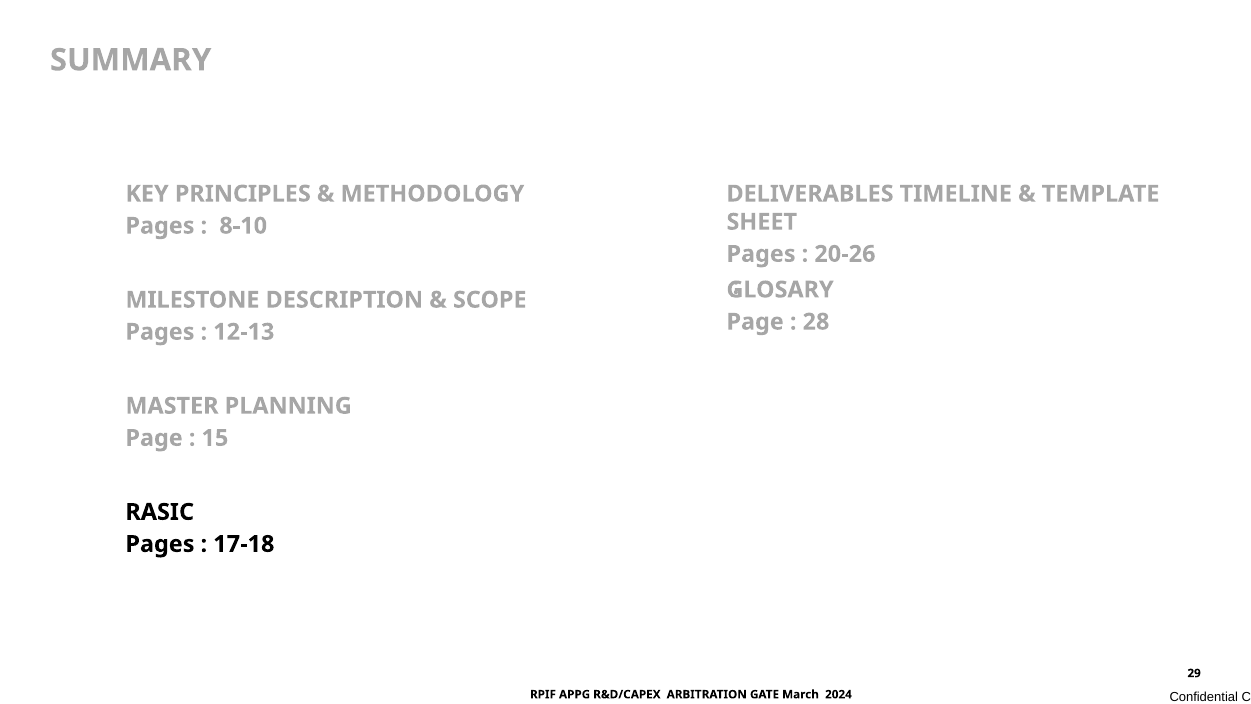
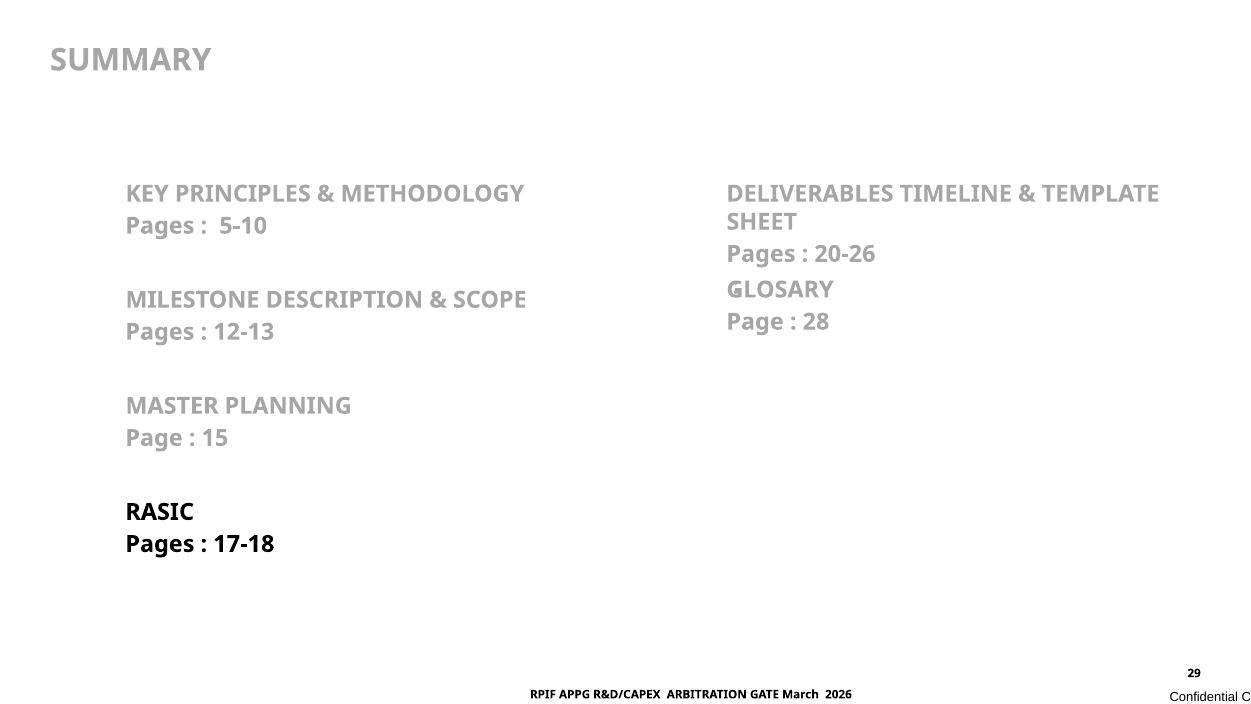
8-10: 8-10 -> 5-10
2024: 2024 -> 2026
